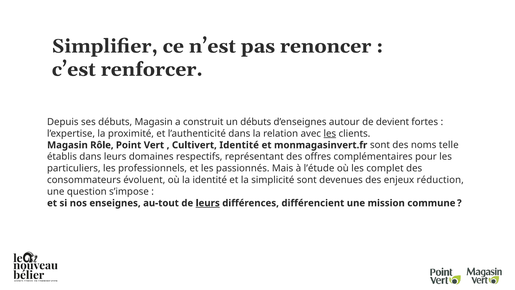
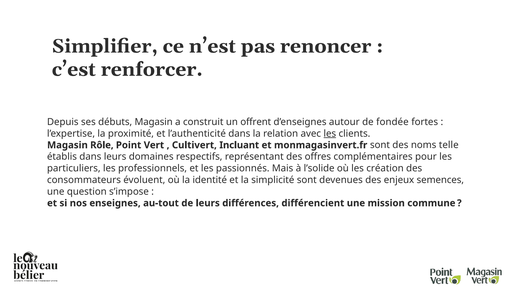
un débuts: débuts -> offrent
devient: devient -> fondée
Cultivert Identité: Identité -> Incluant
l’étude: l’étude -> l’solide
complet: complet -> création
réduction: réduction -> semences
leurs at (208, 203) underline: present -> none
